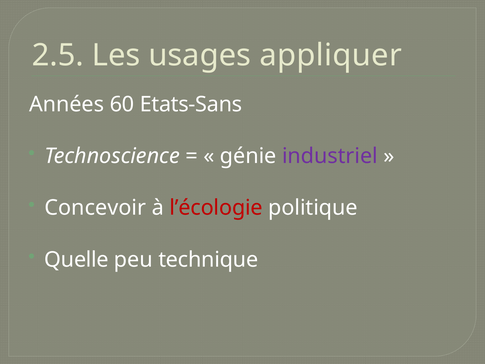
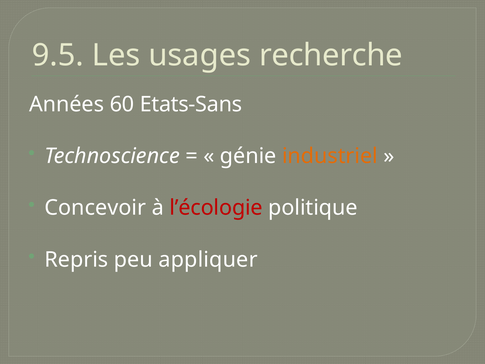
2.5: 2.5 -> 9.5
appliquer: appliquer -> recherche
industriel colour: purple -> orange
Quelle: Quelle -> Repris
technique: technique -> appliquer
